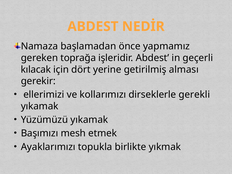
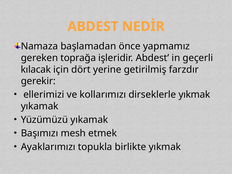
alması: alması -> farzdır
dirseklerle gerekli: gerekli -> yıkmak
